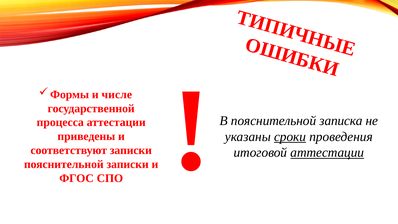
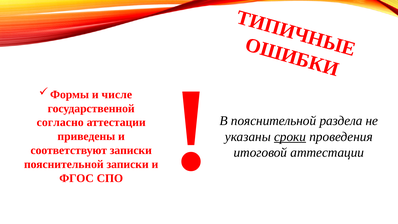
записка: записка -> раздела
процесса: процесса -> согласно
аттестации at (327, 153) underline: present -> none
